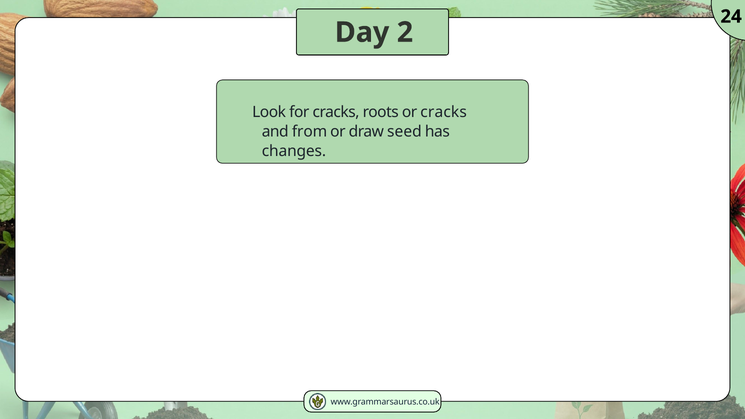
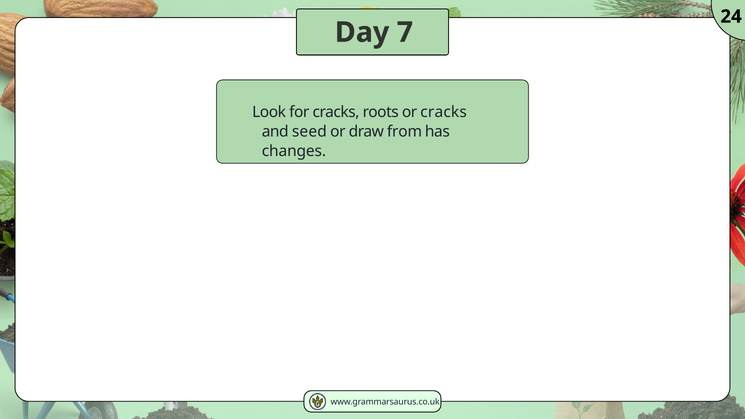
2: 2 -> 7
from: from -> seed
seed: seed -> from
